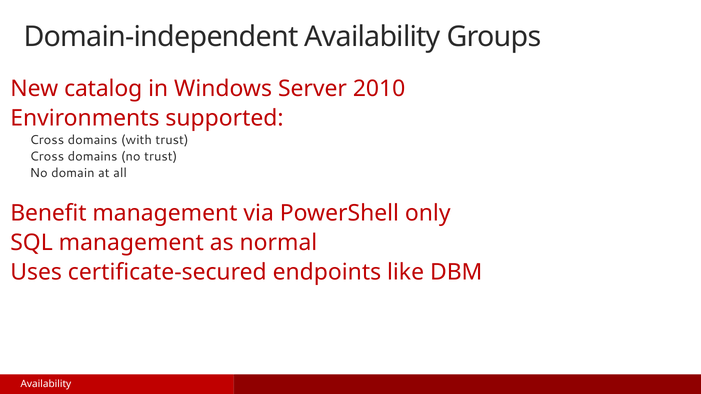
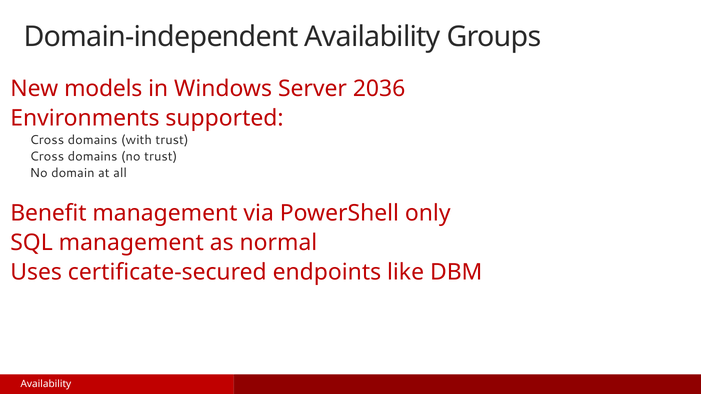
catalog: catalog -> models
2010: 2010 -> 2036
